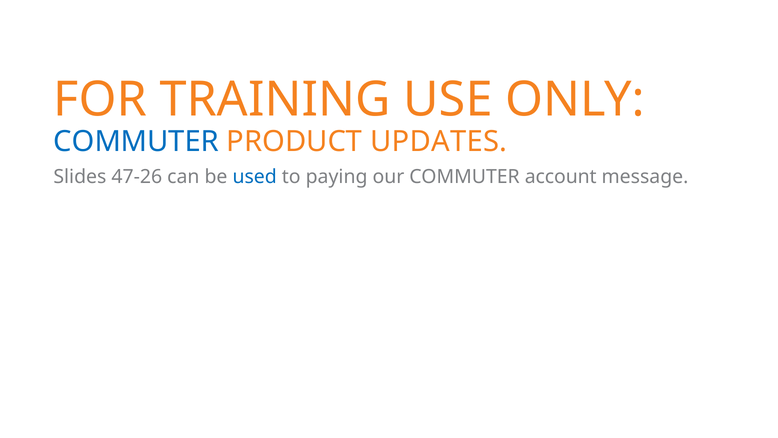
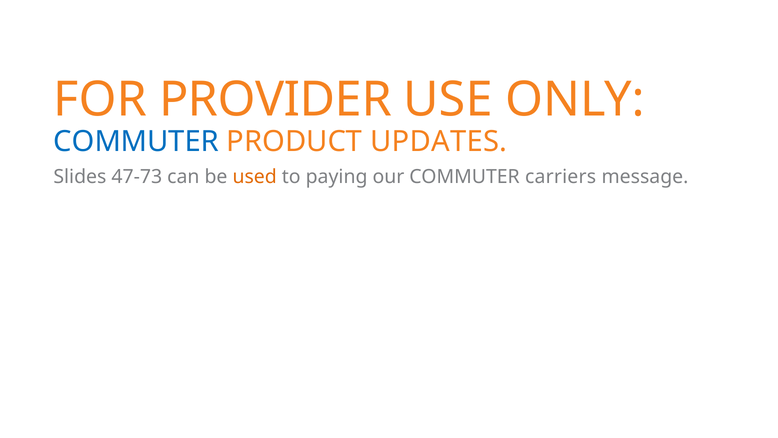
TRAINING: TRAINING -> PROVIDER
47-26: 47-26 -> 47-73
used colour: blue -> orange
account: account -> carriers
